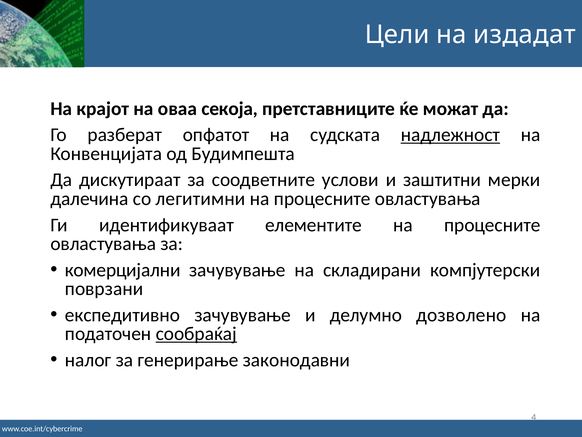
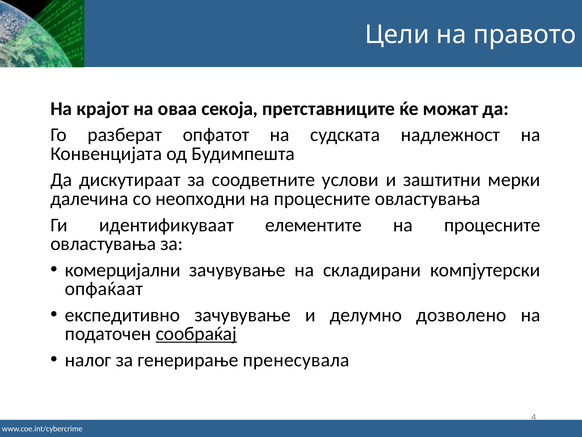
издадат: издадат -> правото
надлежност underline: present -> none
легитимни: легитимни -> неопходни
поврзани: поврзани -> опфаќаат
законодавни: законодавни -> пренесувала
